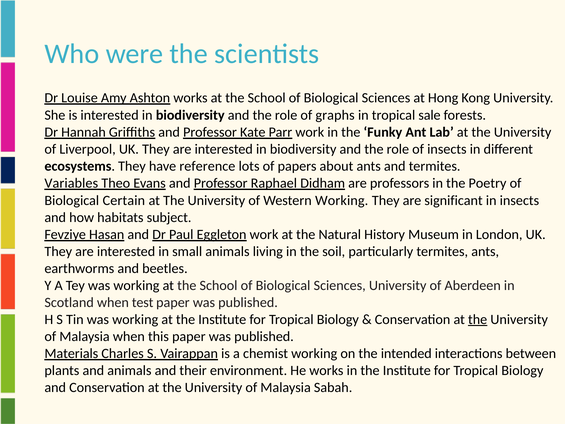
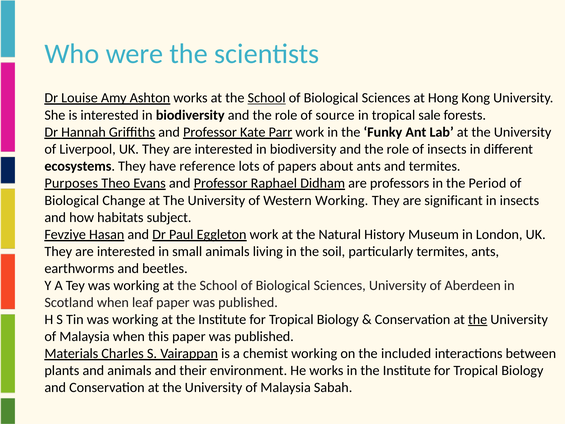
School at (267, 98) underline: none -> present
graphs: graphs -> source
Variables: Variables -> Purposes
Poetry: Poetry -> Period
Certain: Certain -> Change
test: test -> leaf
intended: intended -> included
